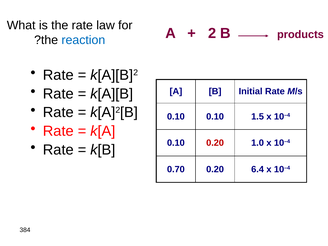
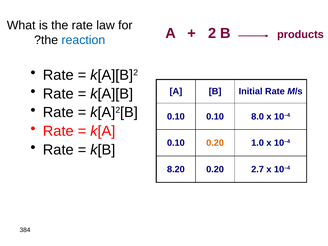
1.5: 1.5 -> 8.0
0.20 at (215, 143) colour: red -> orange
0.70: 0.70 -> 8.20
6.4: 6.4 -> 2.7
